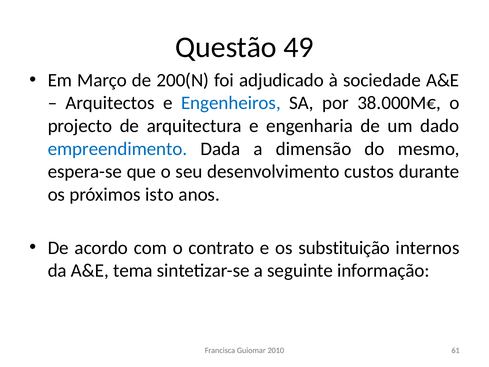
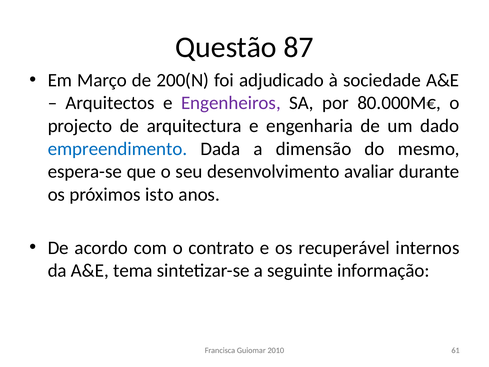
49: 49 -> 87
Engenheiros colour: blue -> purple
38.000M€: 38.000M€ -> 80.000M€
custos: custos -> avaliar
substituição: substituição -> recuperável
